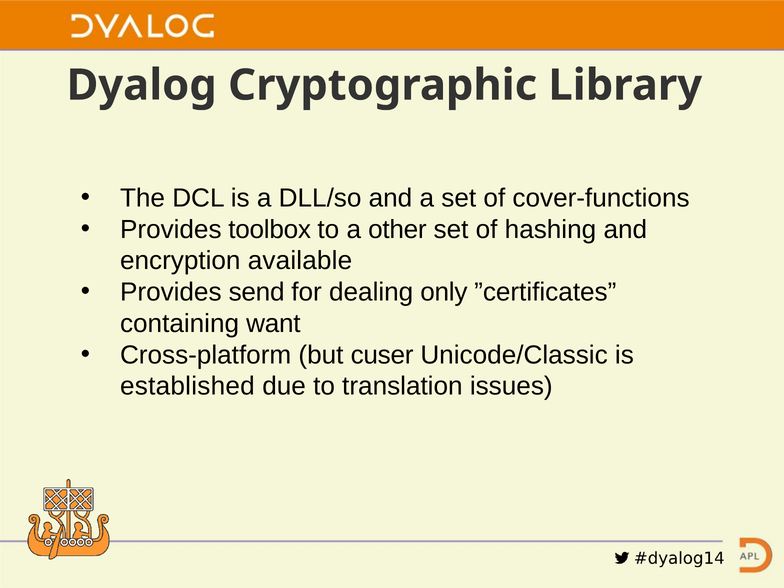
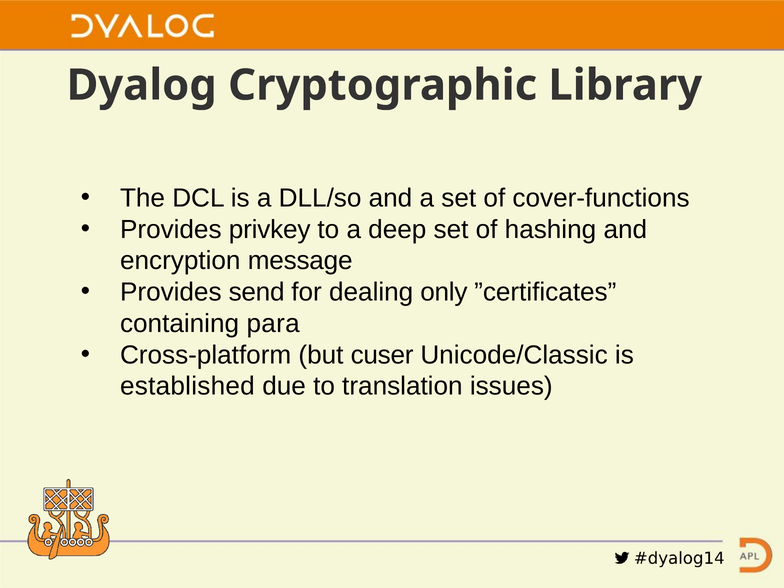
toolbox: toolbox -> privkey
other: other -> deep
available: available -> message
want: want -> para
